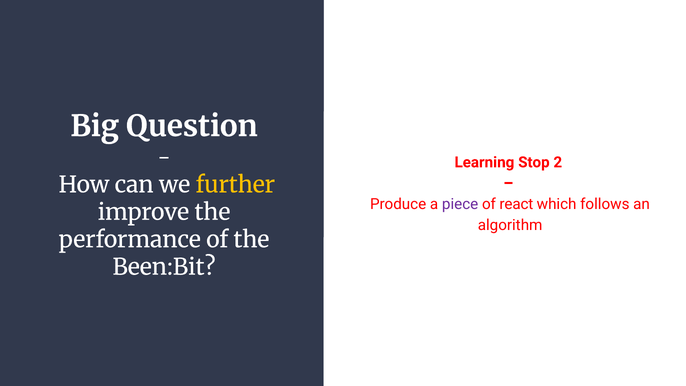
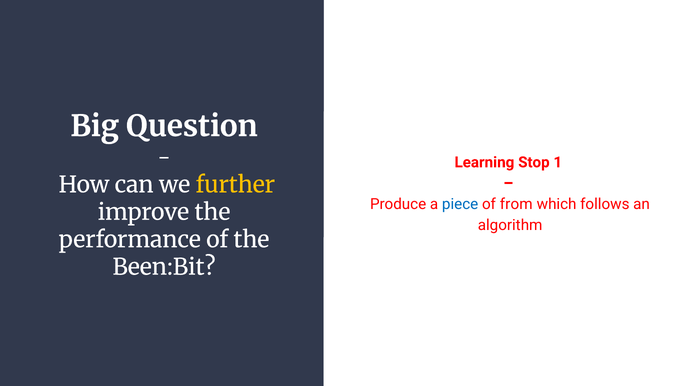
2: 2 -> 1
piece colour: purple -> blue
react: react -> from
